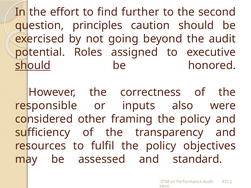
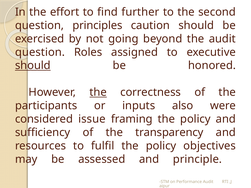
potential at (40, 52): potential -> question
the at (98, 92) underline: none -> present
responsible: responsible -> participants
other: other -> issue
standard: standard -> principle
